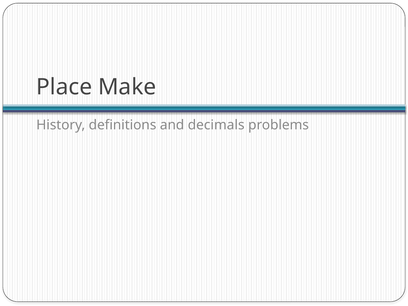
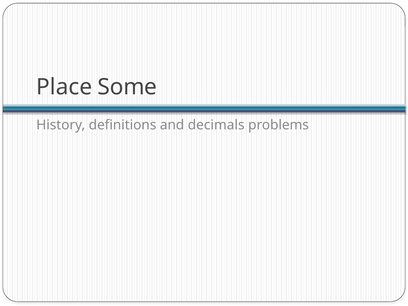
Make: Make -> Some
